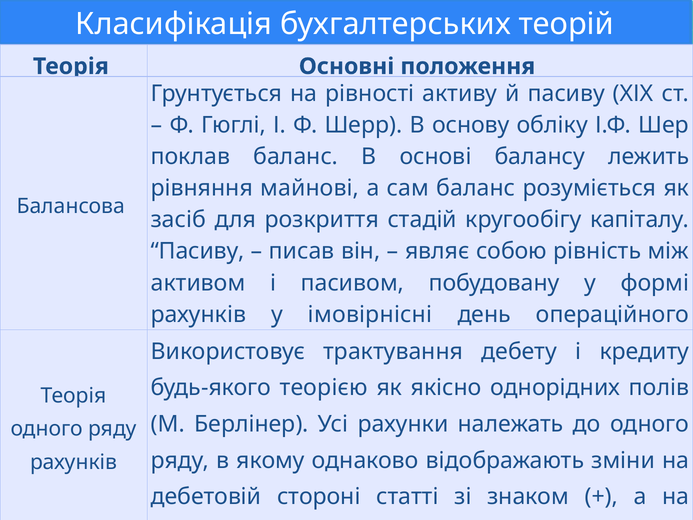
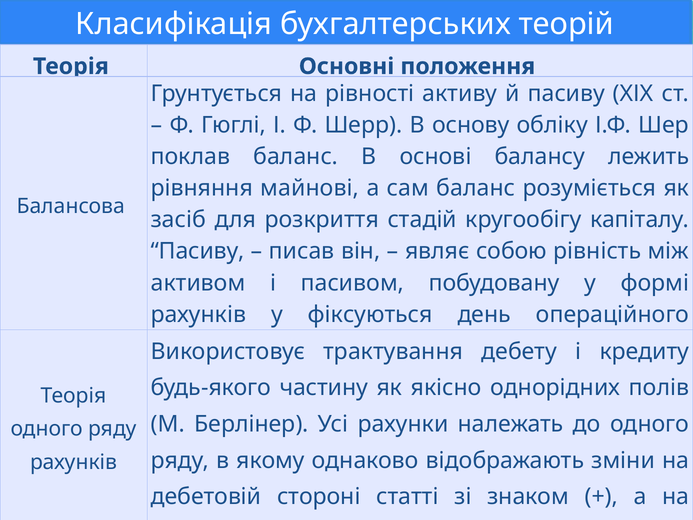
імовірнісні: імовірнісні -> фіксуються
теорією: теорією -> частину
